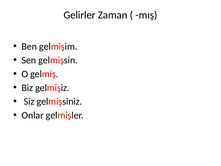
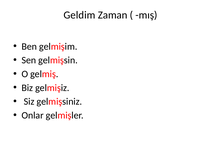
Gelirler: Gelirler -> Geldim
